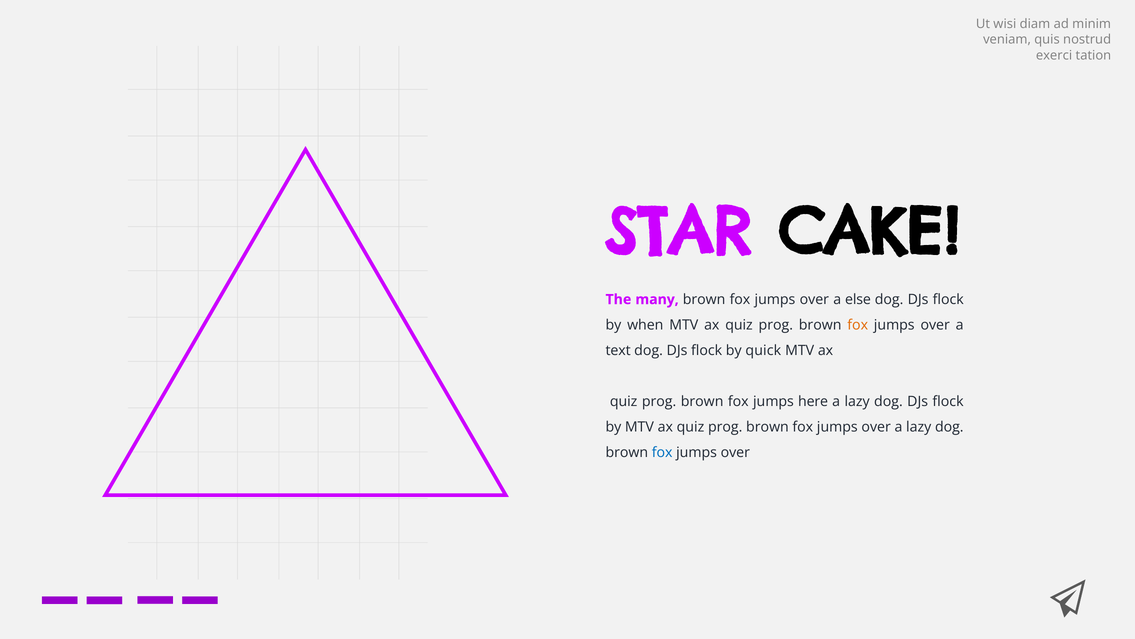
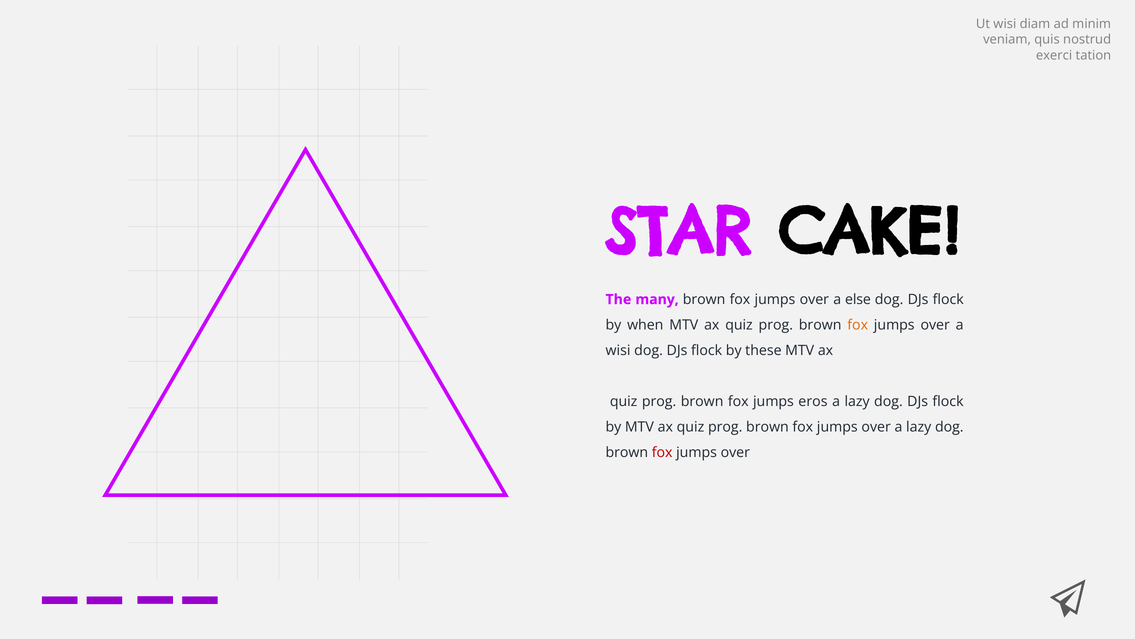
text at (618, 350): text -> wisi
quick: quick -> these
here: here -> eros
fox at (662, 452) colour: blue -> red
